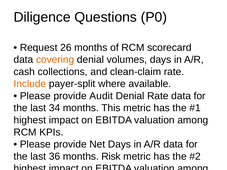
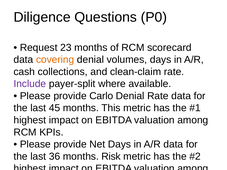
26: 26 -> 23
Include colour: orange -> purple
Audit: Audit -> Carlo
34: 34 -> 45
